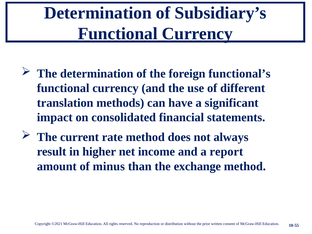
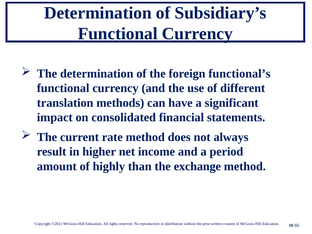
report: report -> period
minus: minus -> highly
